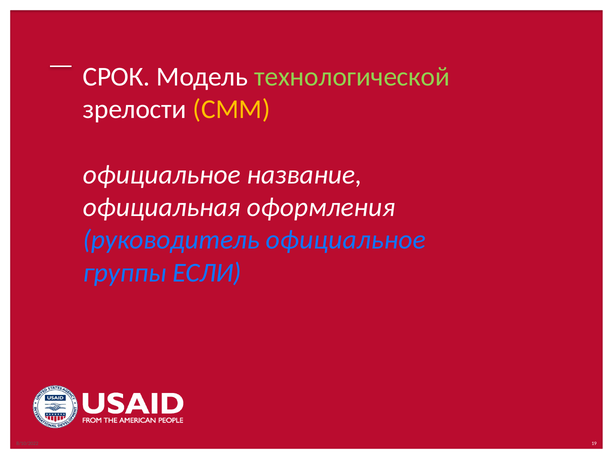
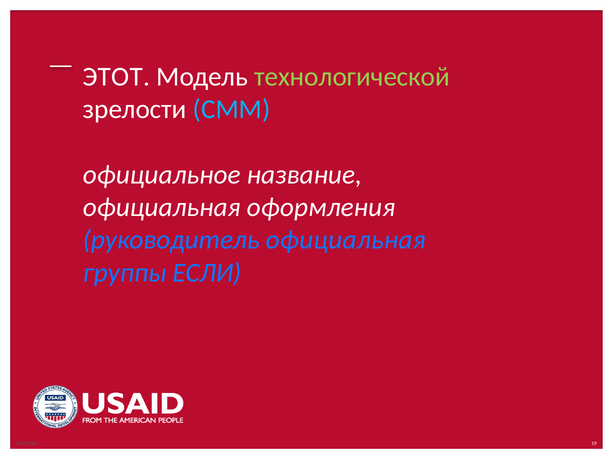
СРОК: СРОК -> ЭТОТ
CMM colour: yellow -> light blue
руководитель официальное: официальное -> официальная
